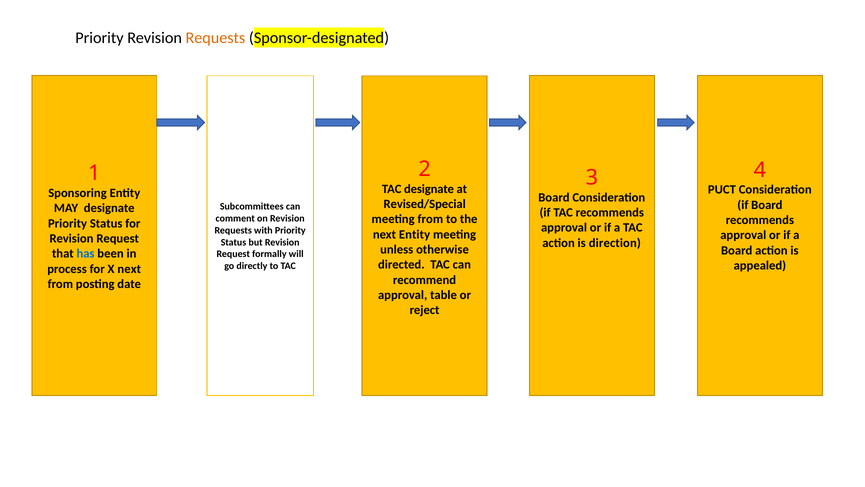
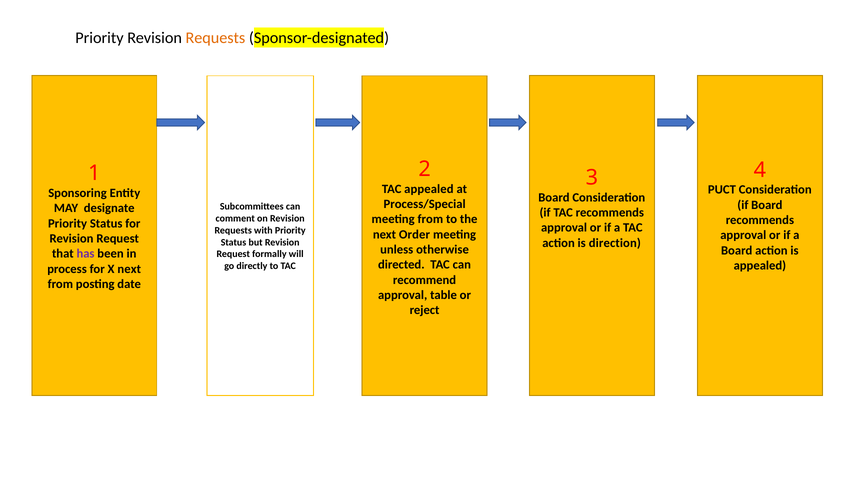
TAC designate: designate -> appealed
Revised/Special: Revised/Special -> Process/Special
next Entity: Entity -> Order
has colour: blue -> purple
